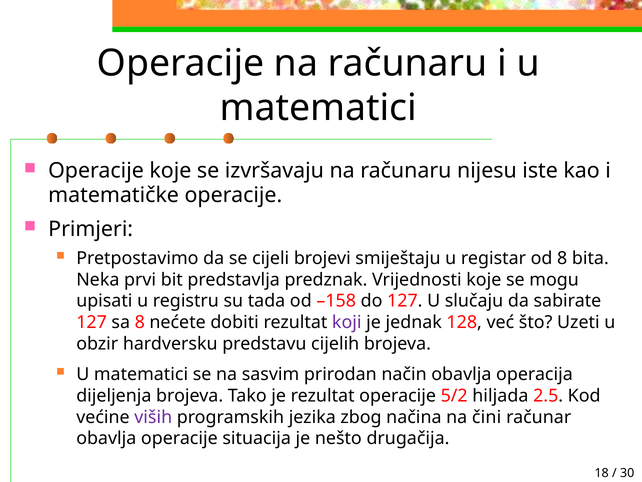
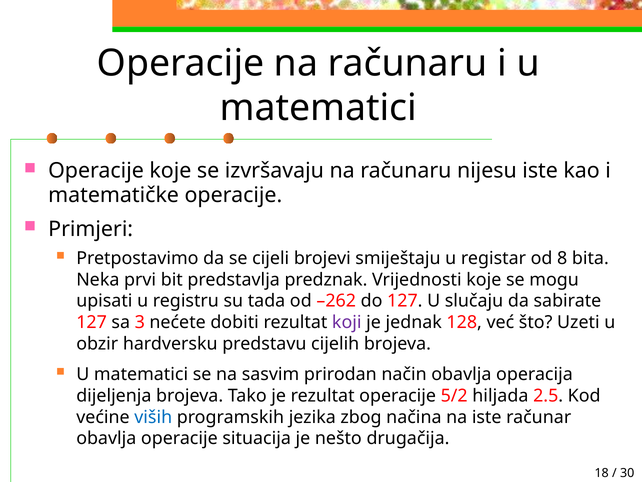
–158: –158 -> –262
sa 8: 8 -> 3
viših colour: purple -> blue
na čini: čini -> iste
